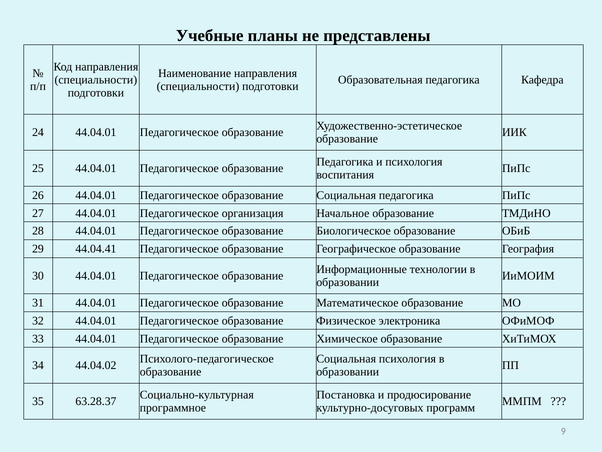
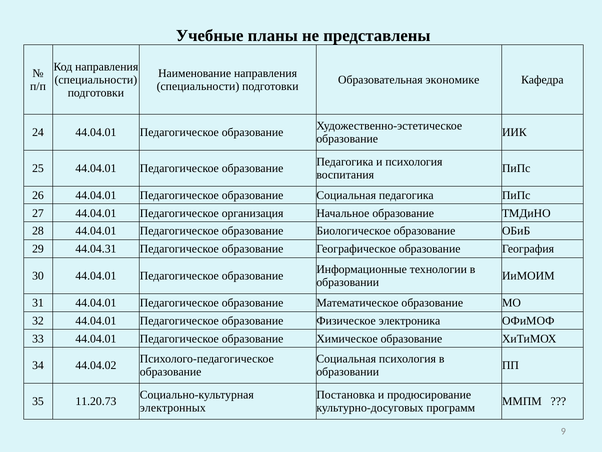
Образовательная педагогика: педагогика -> экономике
44.04.41: 44.04.41 -> 44.04.31
63.28.37: 63.28.37 -> 11.20.73
программное: программное -> электронных
